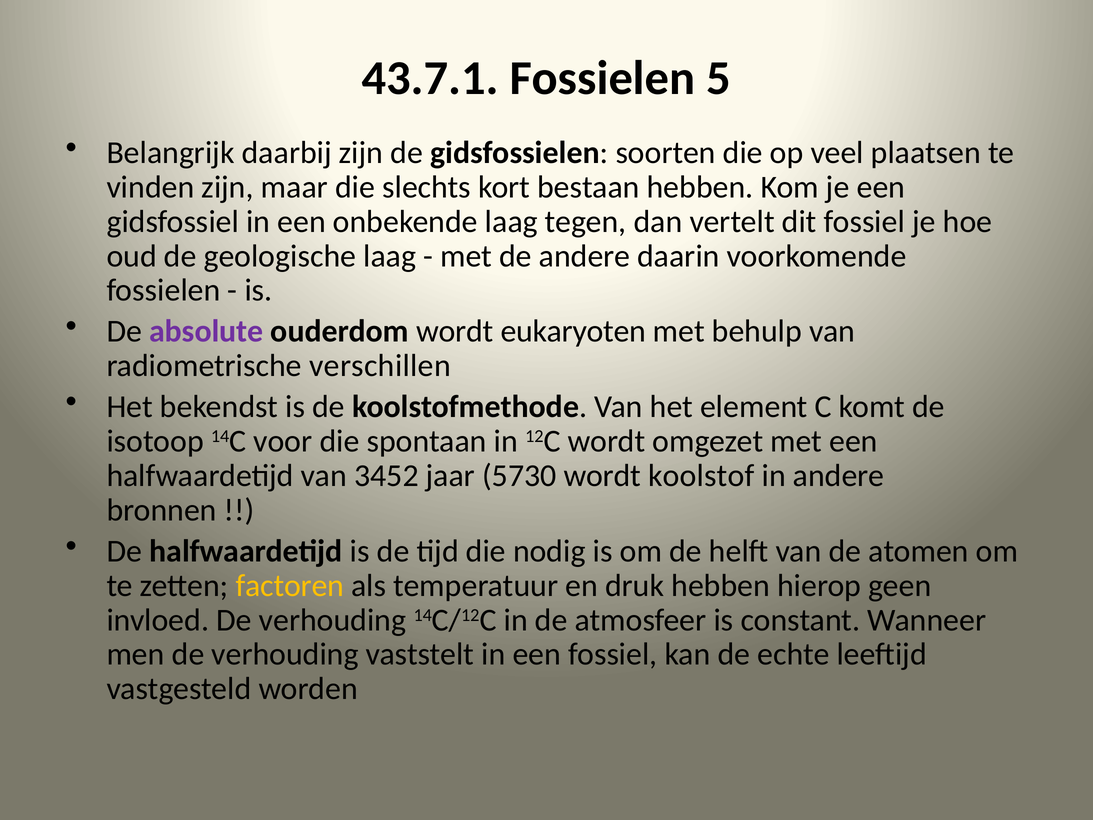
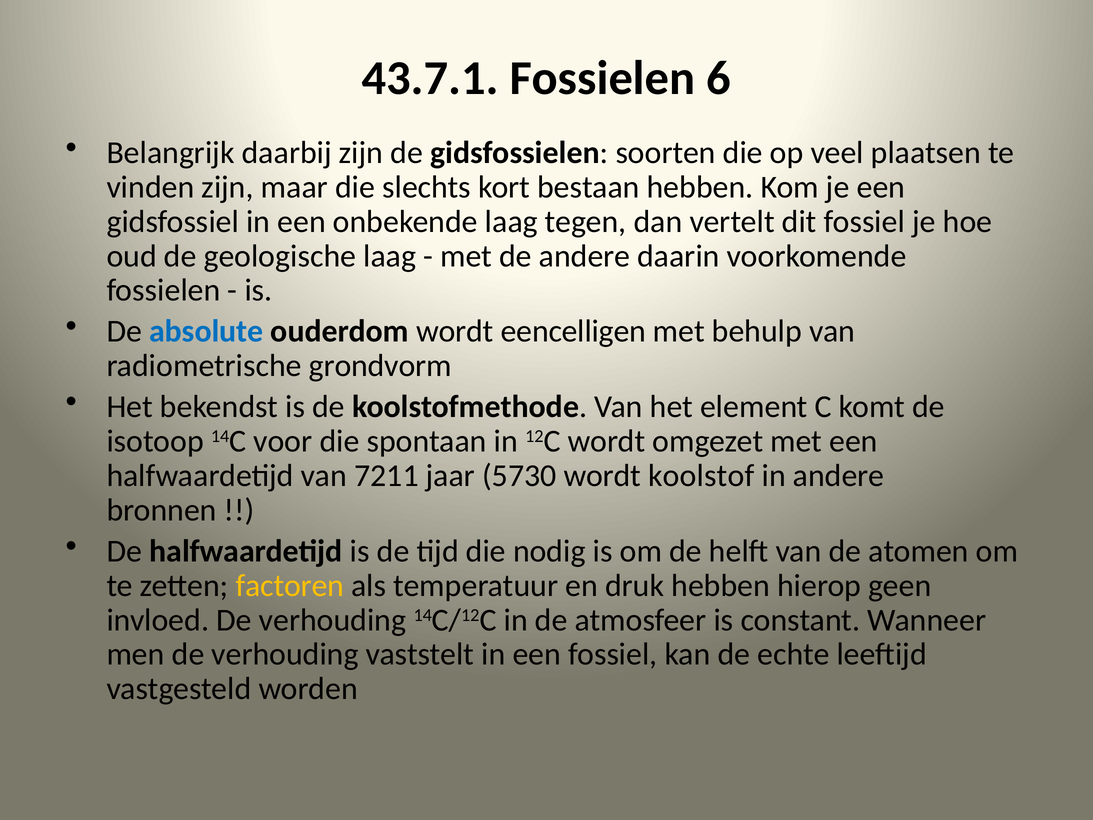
5: 5 -> 6
absolute colour: purple -> blue
eukaryoten: eukaryoten -> eencelligen
verschillen: verschillen -> grondvorm
3452: 3452 -> 7211
